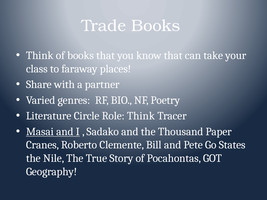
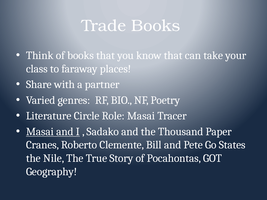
Role Think: Think -> Masai
